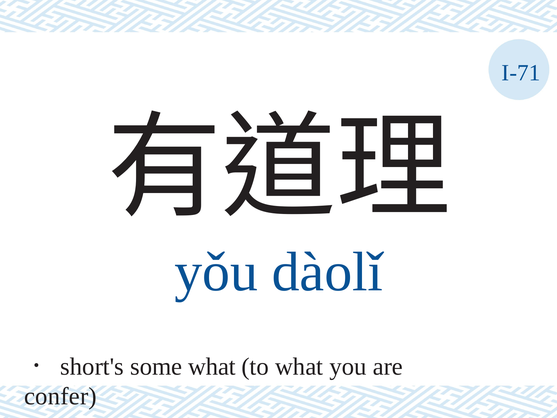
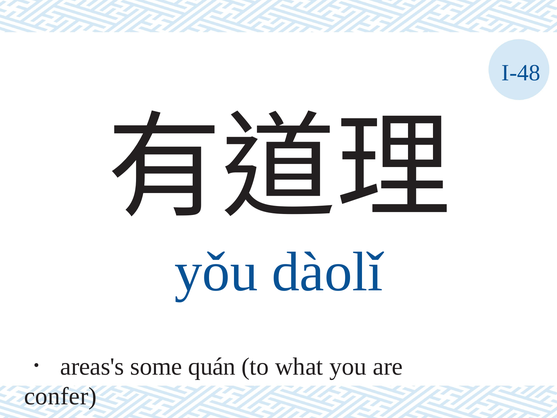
I-71: I-71 -> I-48
short's: short's -> areas's
some what: what -> quán
